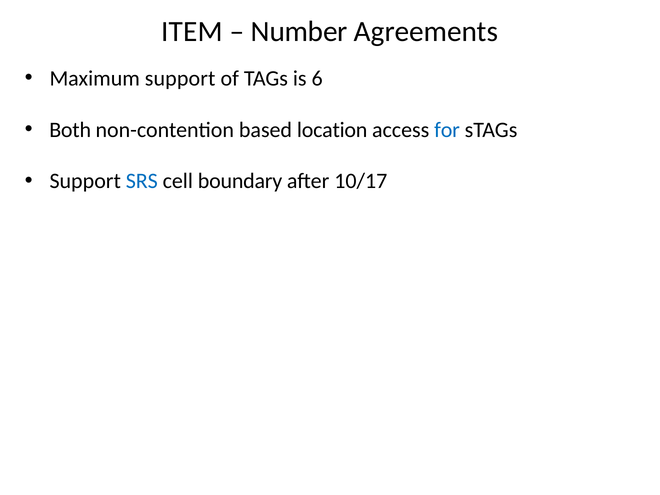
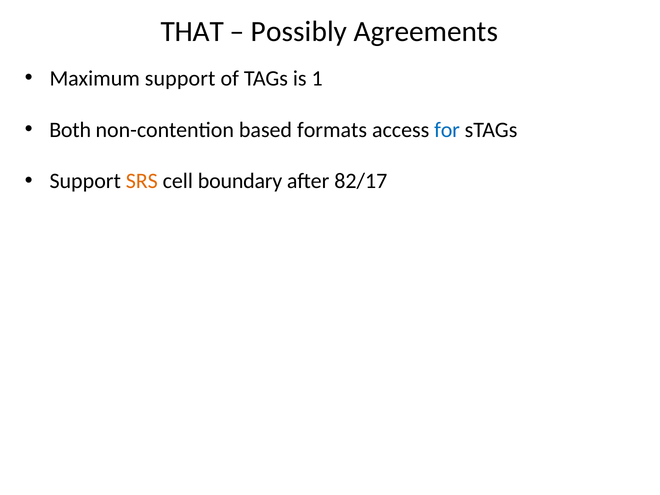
ITEM: ITEM -> THAT
Number: Number -> Possibly
6: 6 -> 1
location: location -> formats
SRS colour: blue -> orange
10/17: 10/17 -> 82/17
